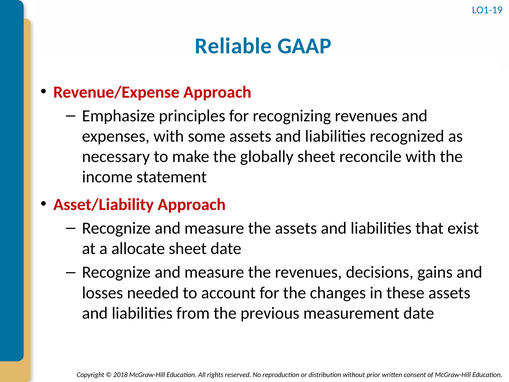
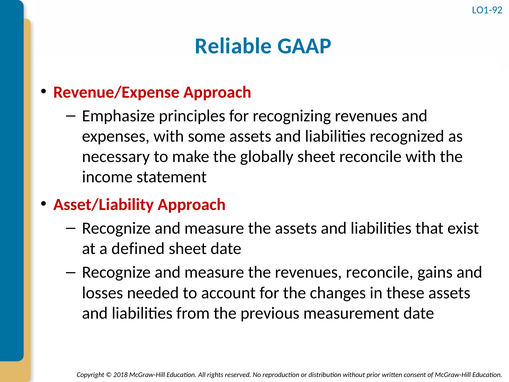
LO1-19: LO1-19 -> LO1-92
allocate: allocate -> defined
revenues decisions: decisions -> reconcile
